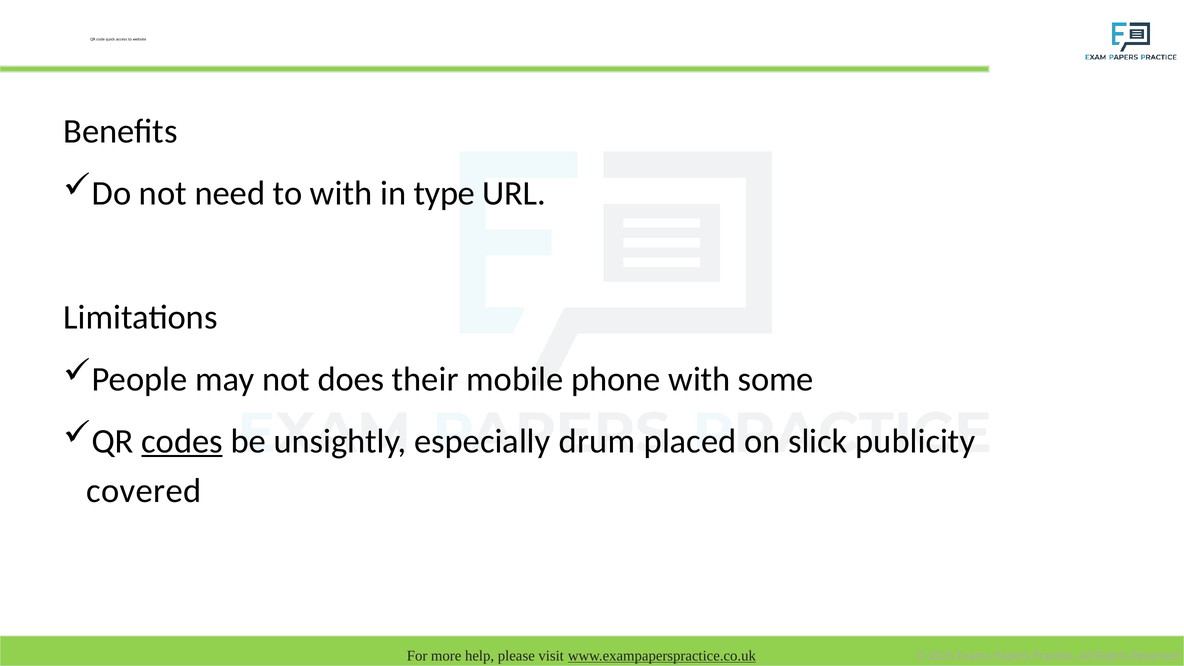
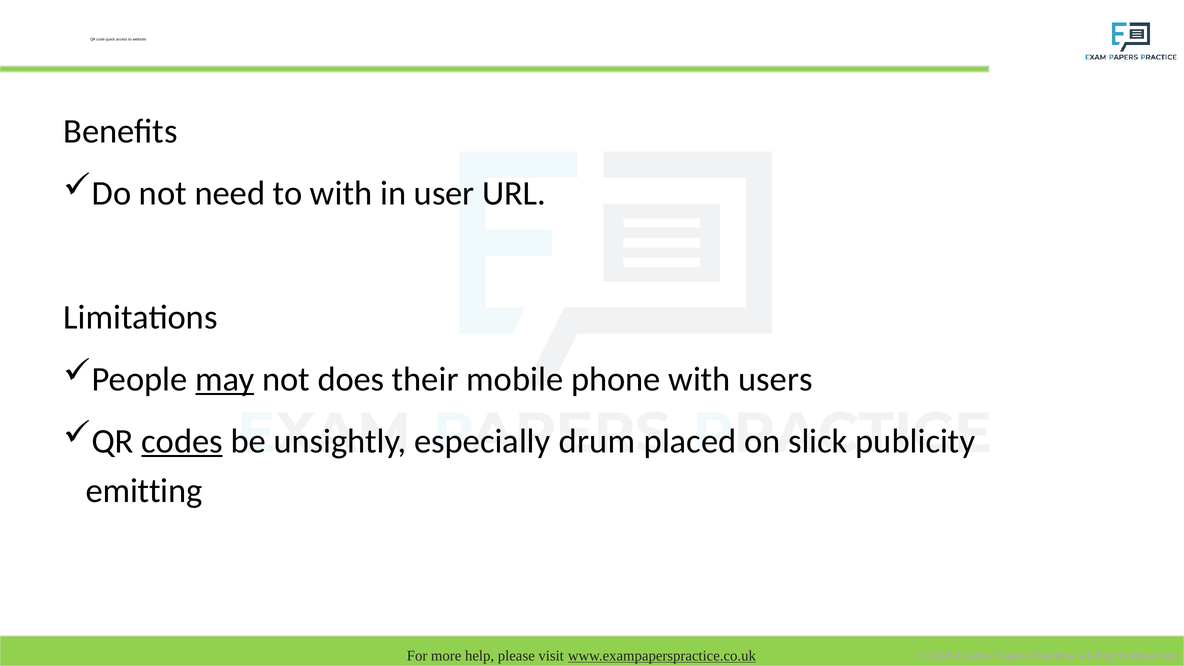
type: type -> user
may underline: none -> present
some: some -> users
covered: covered -> emitting
